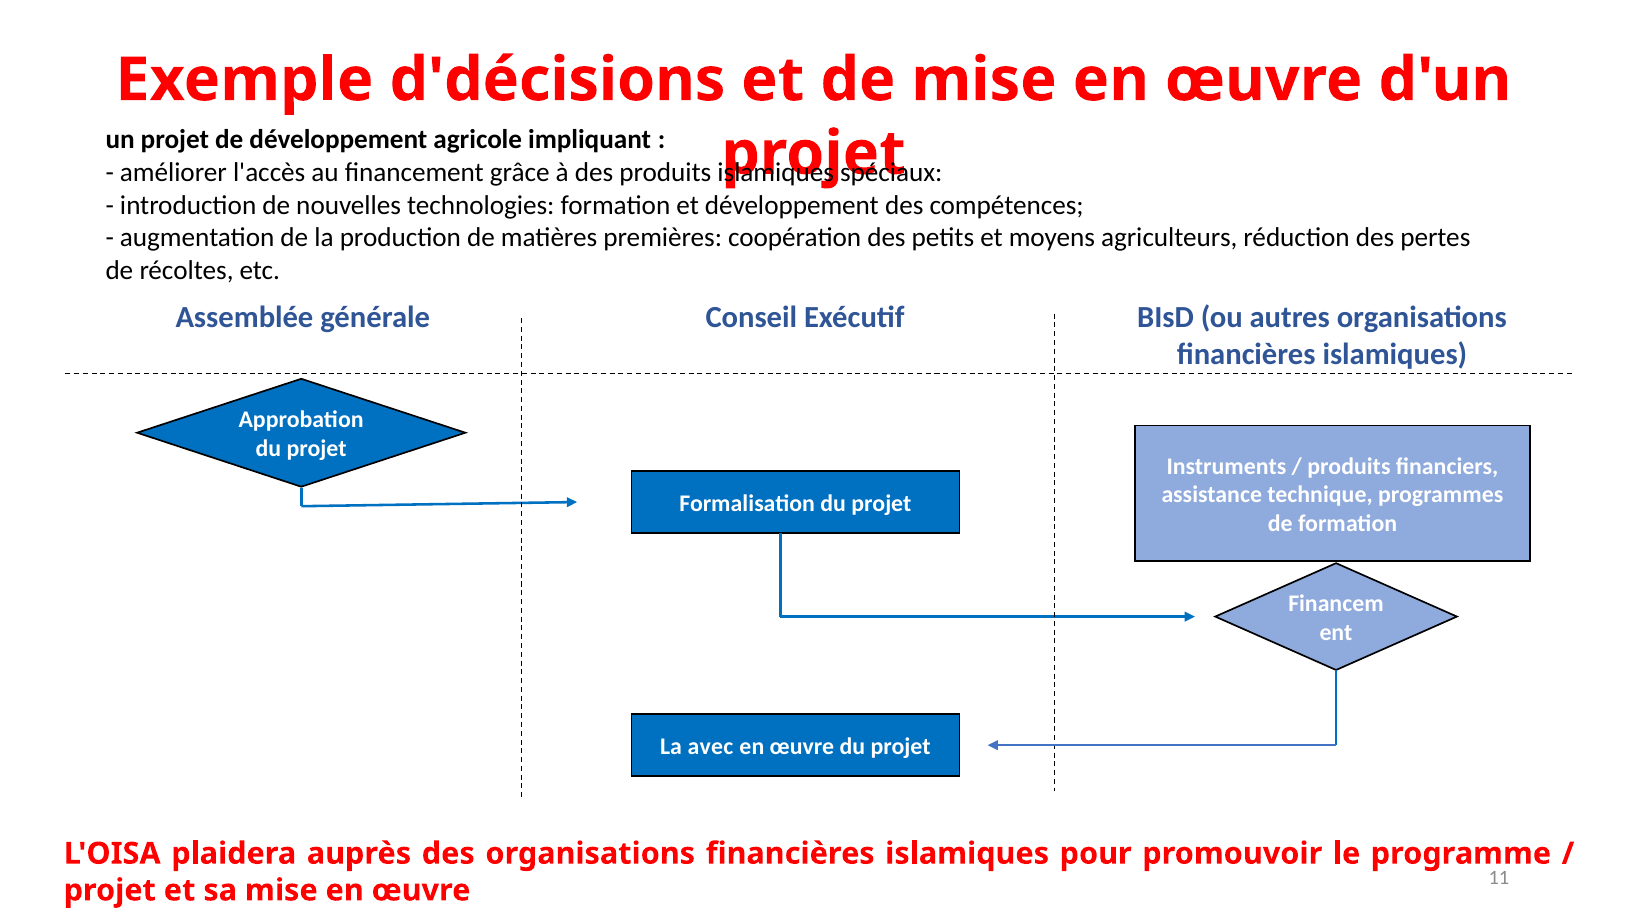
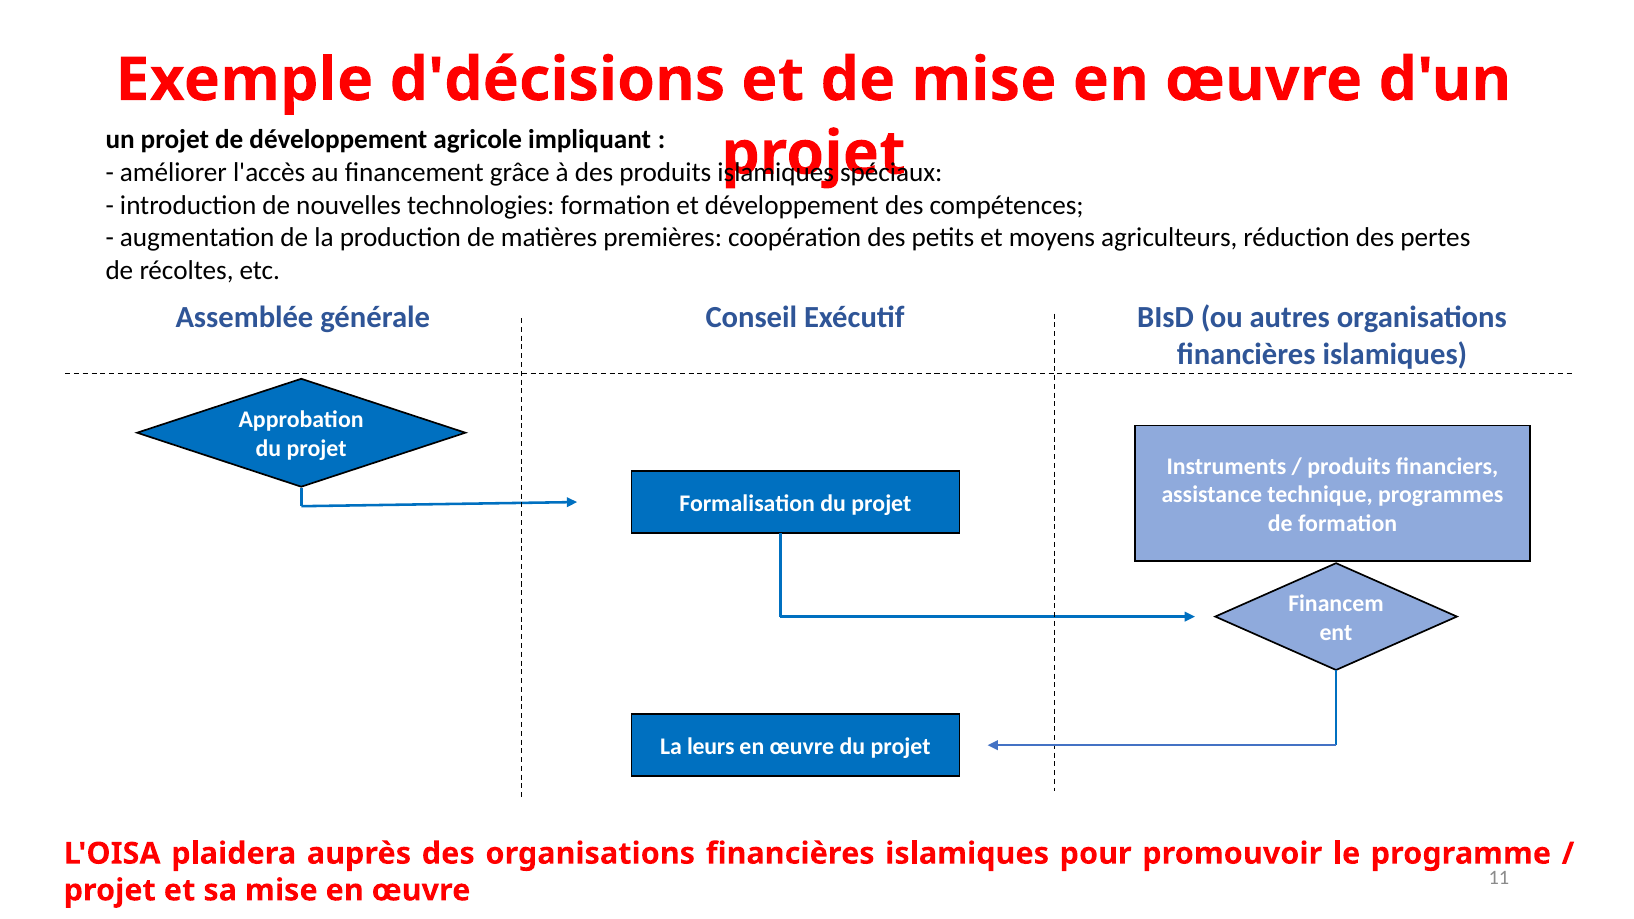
avec: avec -> leurs
